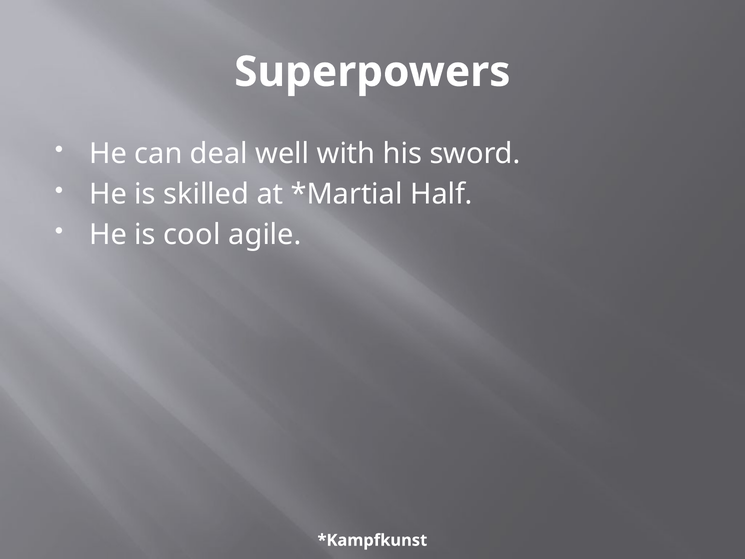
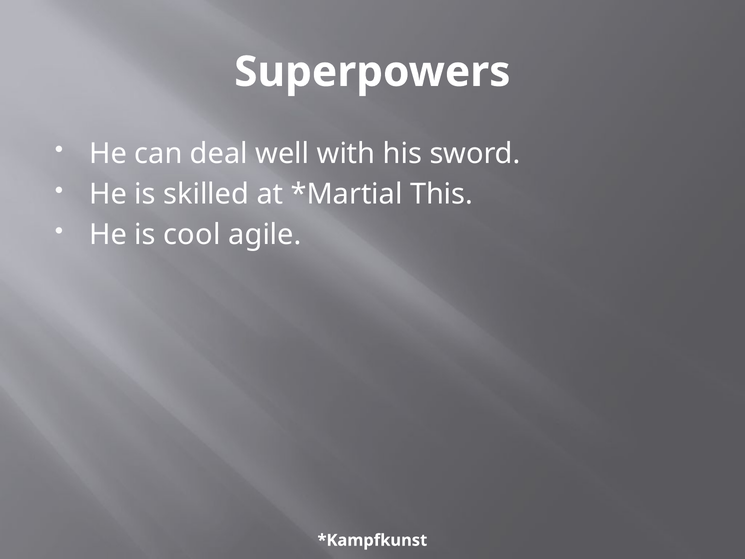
Half: Half -> This
